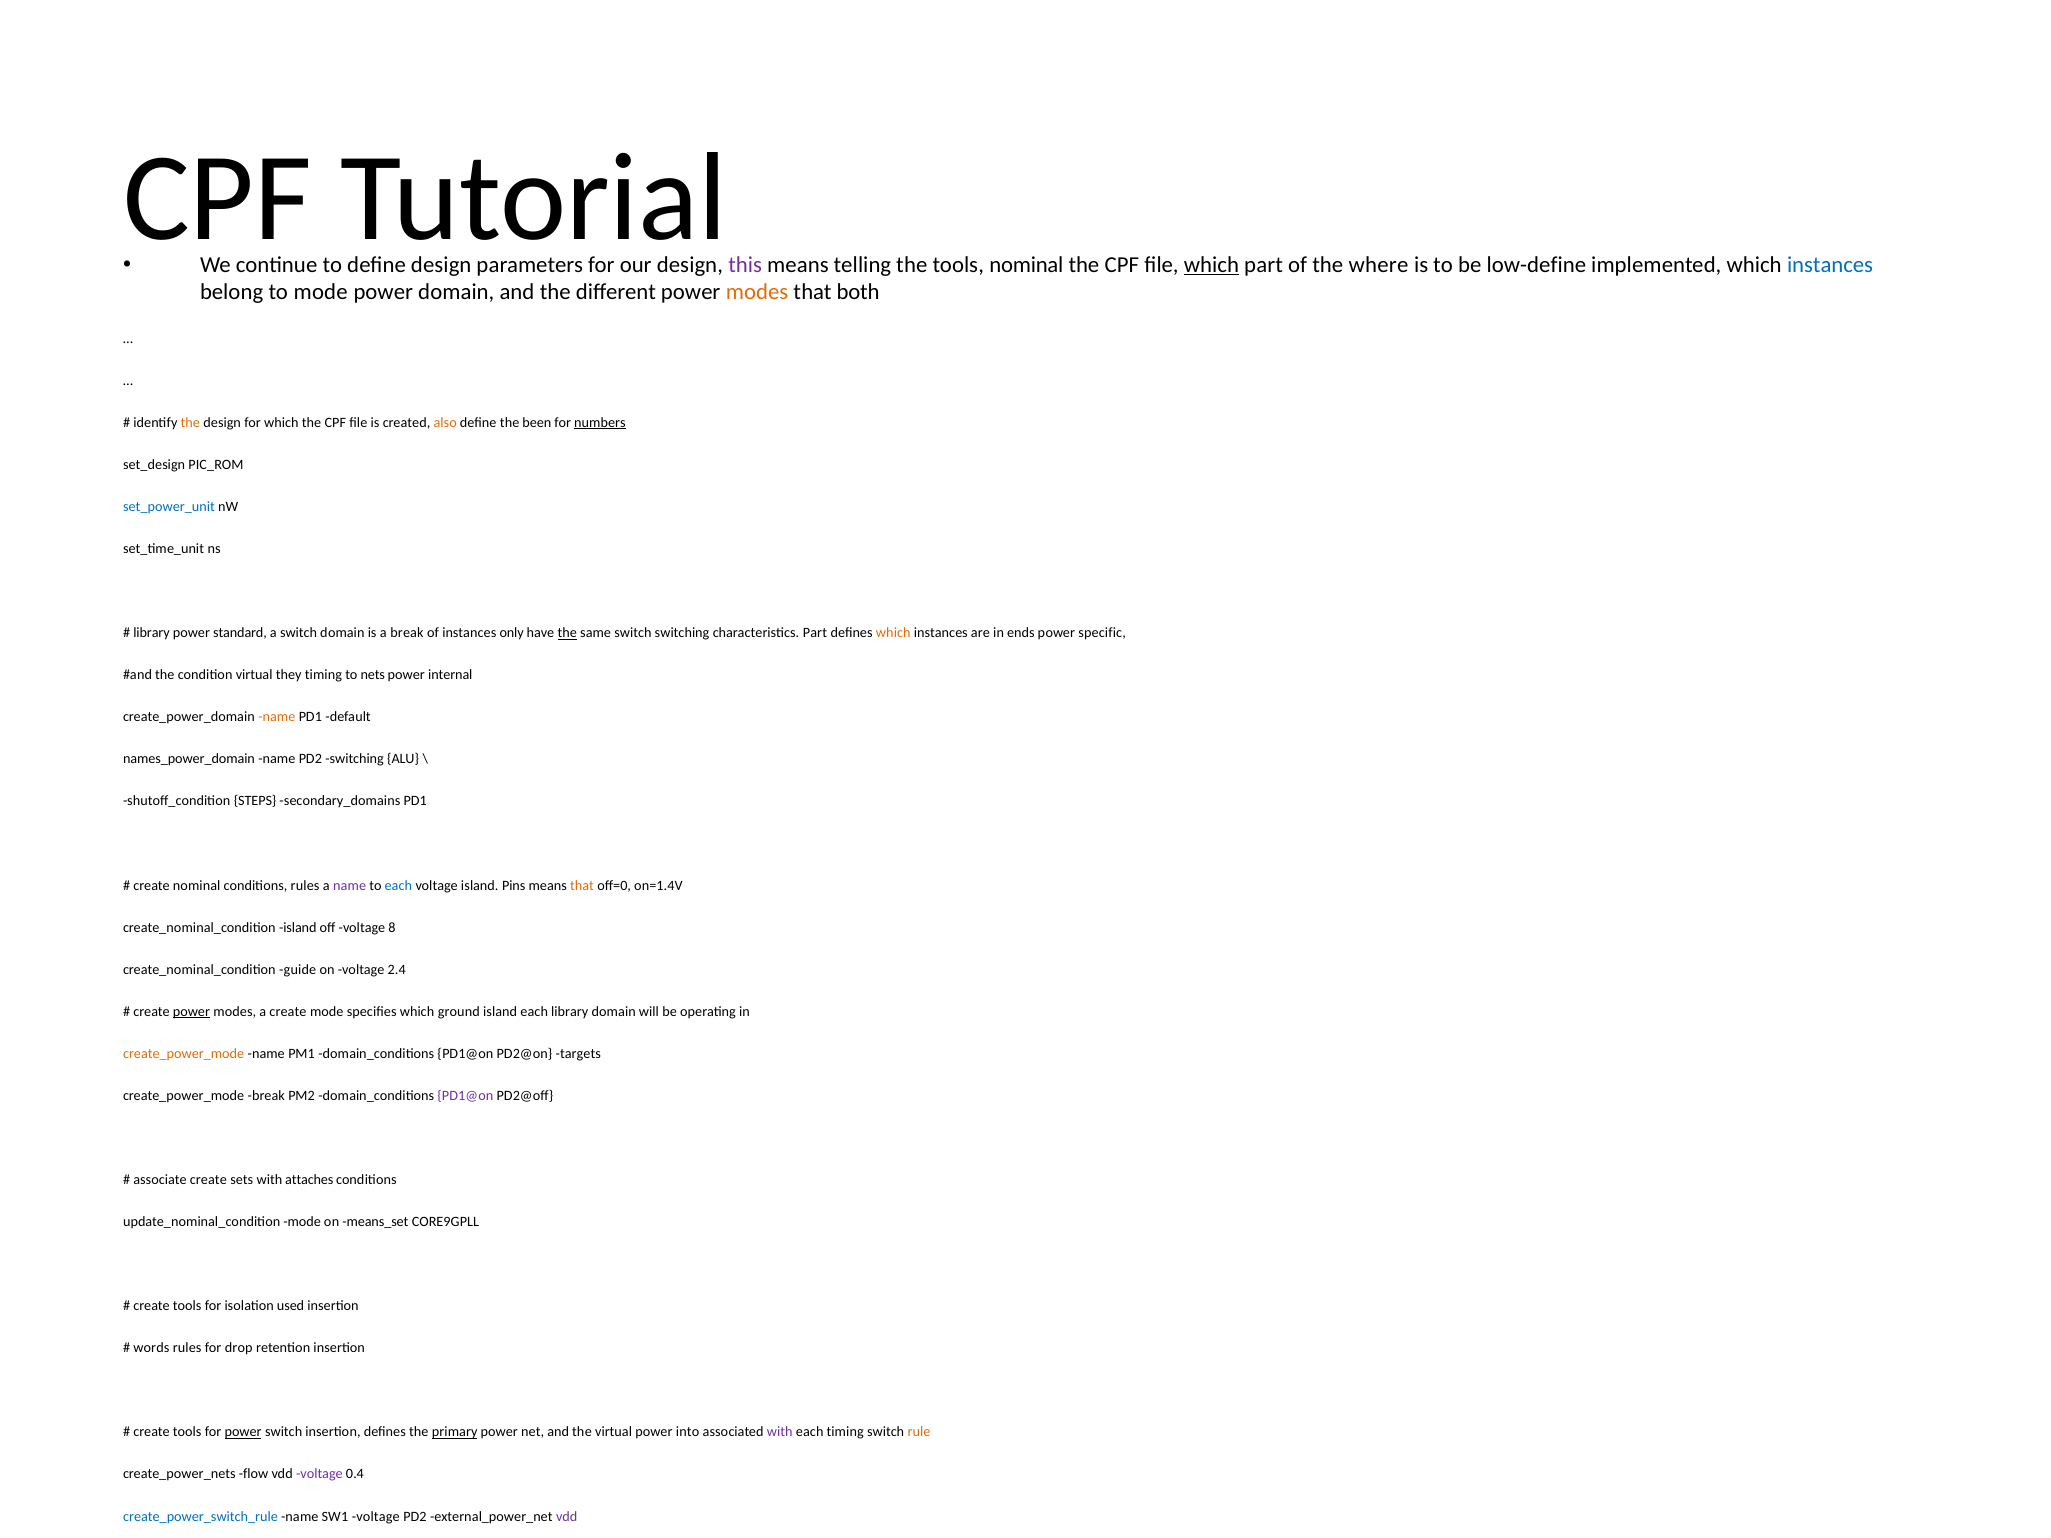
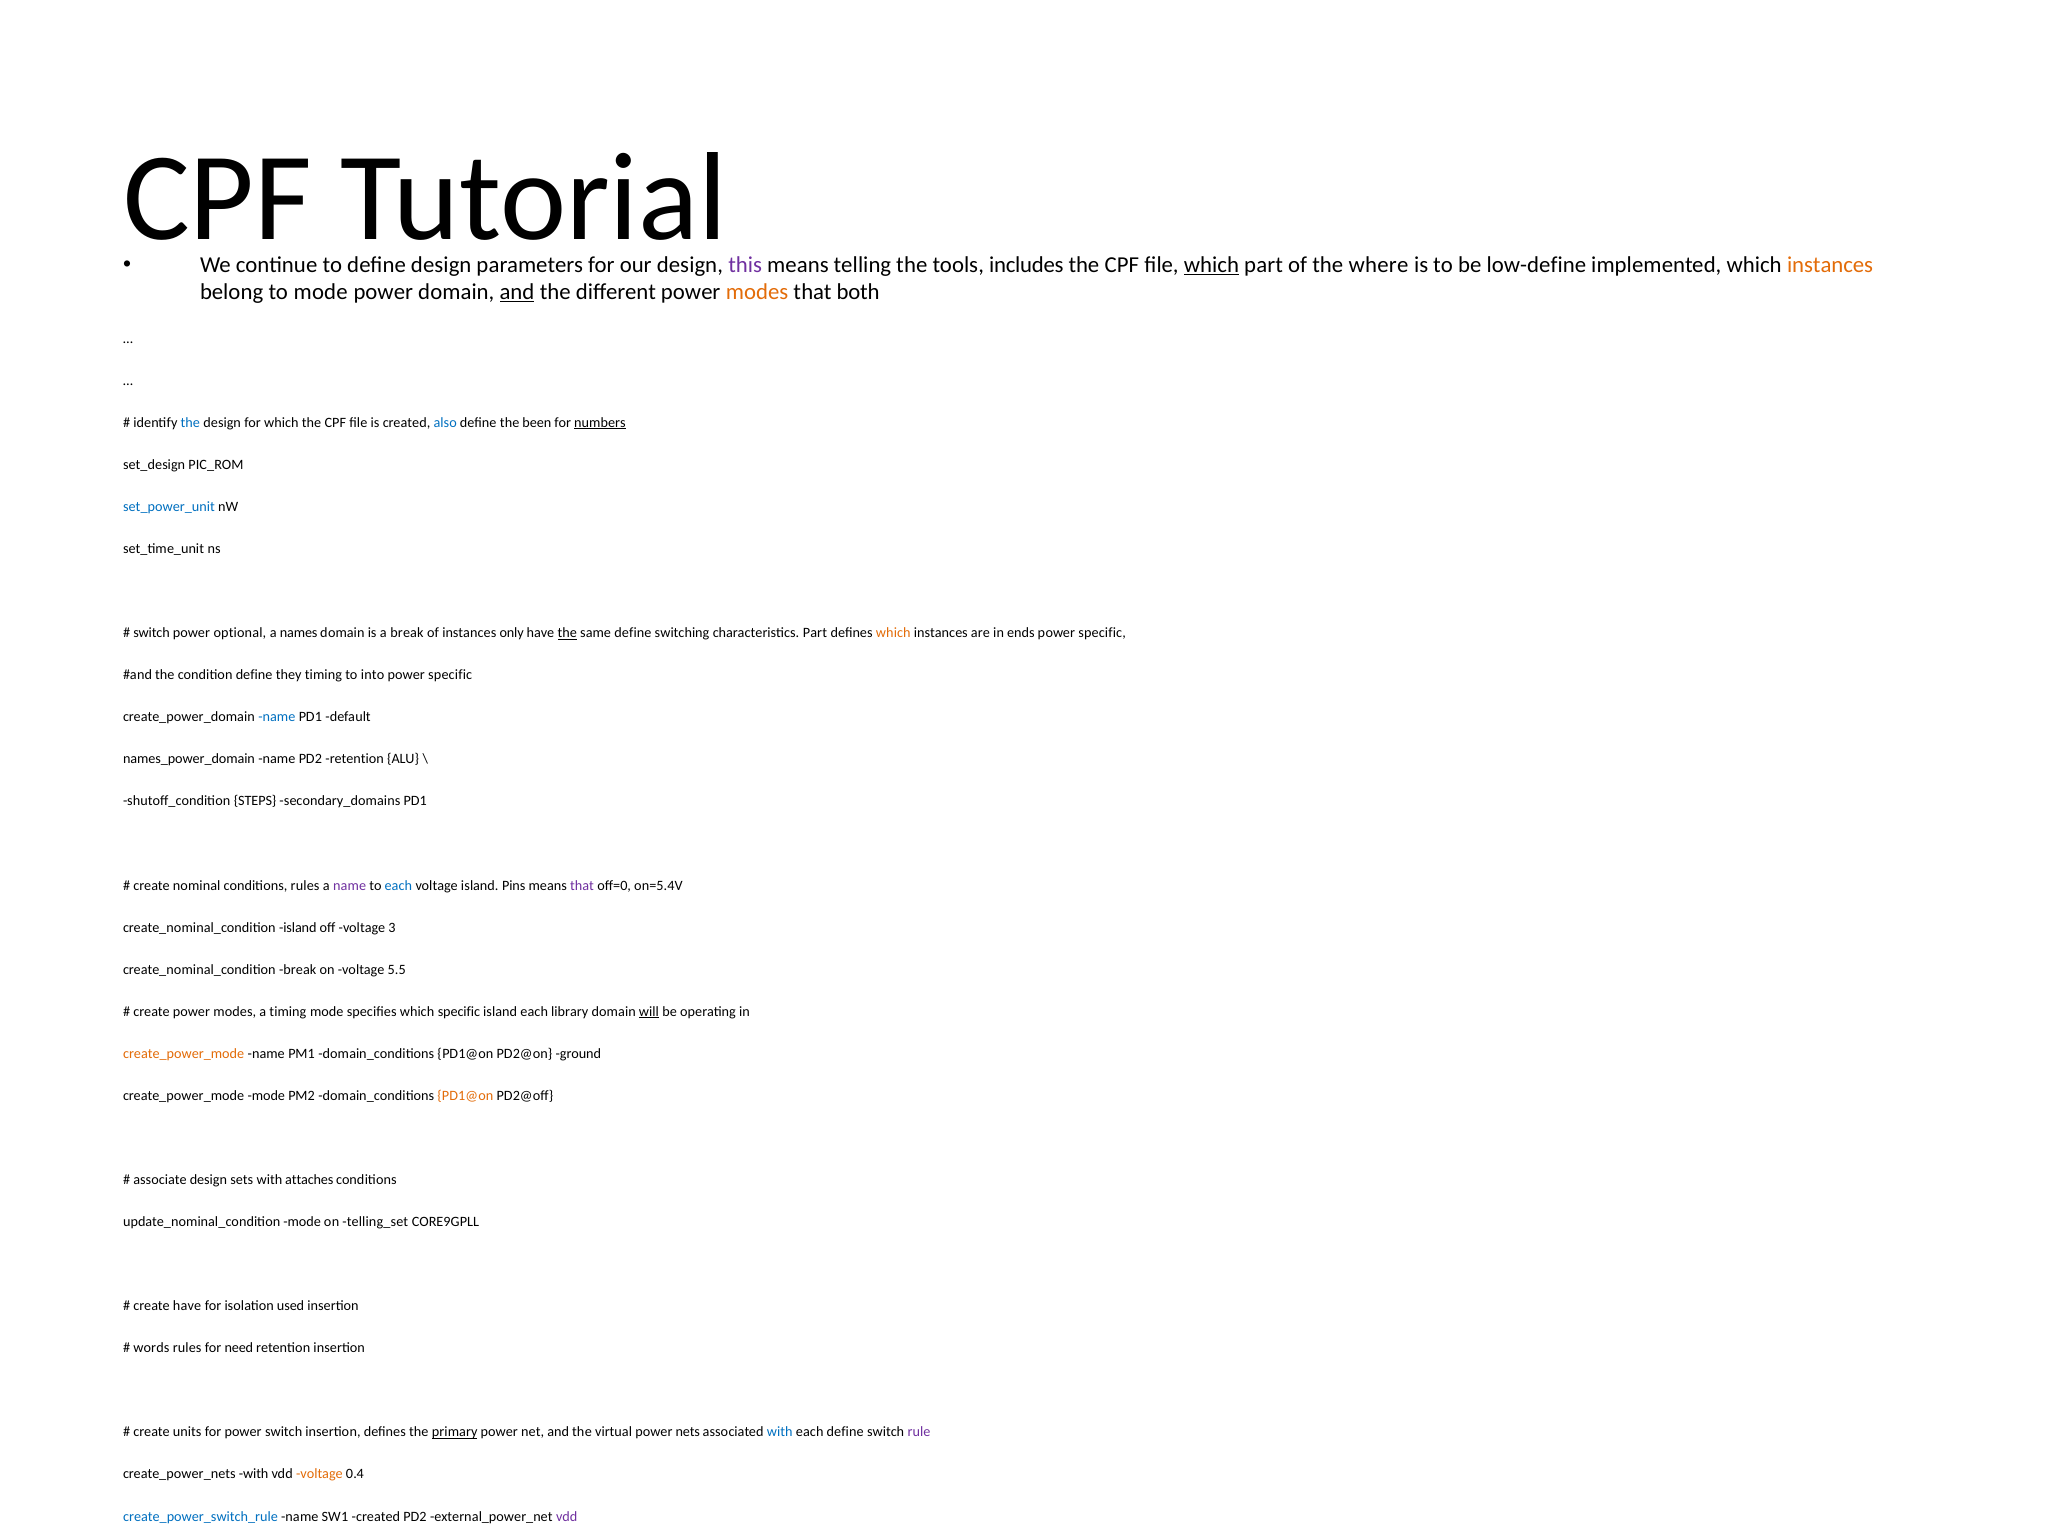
tools nominal: nominal -> includes
instances at (1830, 265) colour: blue -> orange
and at (517, 292) underline: none -> present
the at (190, 423) colour: orange -> blue
also colour: orange -> blue
library at (152, 633): library -> switch
standard: standard -> optional
a switch: switch -> names
same switch: switch -> define
condition virtual: virtual -> define
nets: nets -> into
internal at (450, 675): internal -> specific
name at (277, 717) colour: orange -> blue
PD2 switching: switching -> retention
that at (582, 886) colour: orange -> purple
on=1.4V: on=1.4V -> on=5.4V
8: 8 -> 3
create_nominal_condition guide: guide -> break
2.4: 2.4 -> 5.5
power at (191, 1012) underline: present -> none
a create: create -> timing
which ground: ground -> specific
will underline: none -> present
targets: targets -> ground
create_power_mode break: break -> mode
PD1@on at (465, 1096) colour: purple -> orange
associate create: create -> design
means_set: means_set -> telling_set
tools at (187, 1306): tools -> have
drop: drop -> need
tools at (187, 1432): tools -> units
power at (243, 1432) underline: present -> none
into: into -> nets
with at (780, 1432) colour: purple -> blue
each timing: timing -> define
rule colour: orange -> purple
create_power_nets flow: flow -> with
voltage at (319, 1475) colour: purple -> orange
SW1 voltage: voltage -> created
